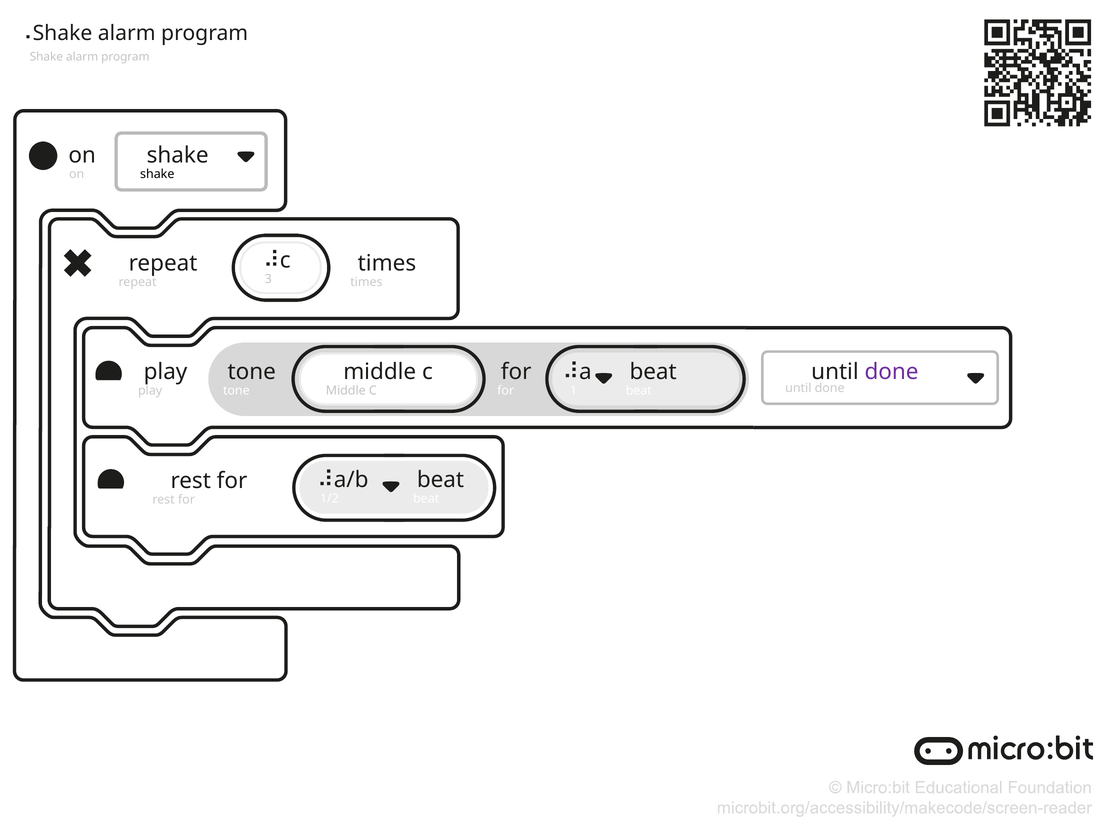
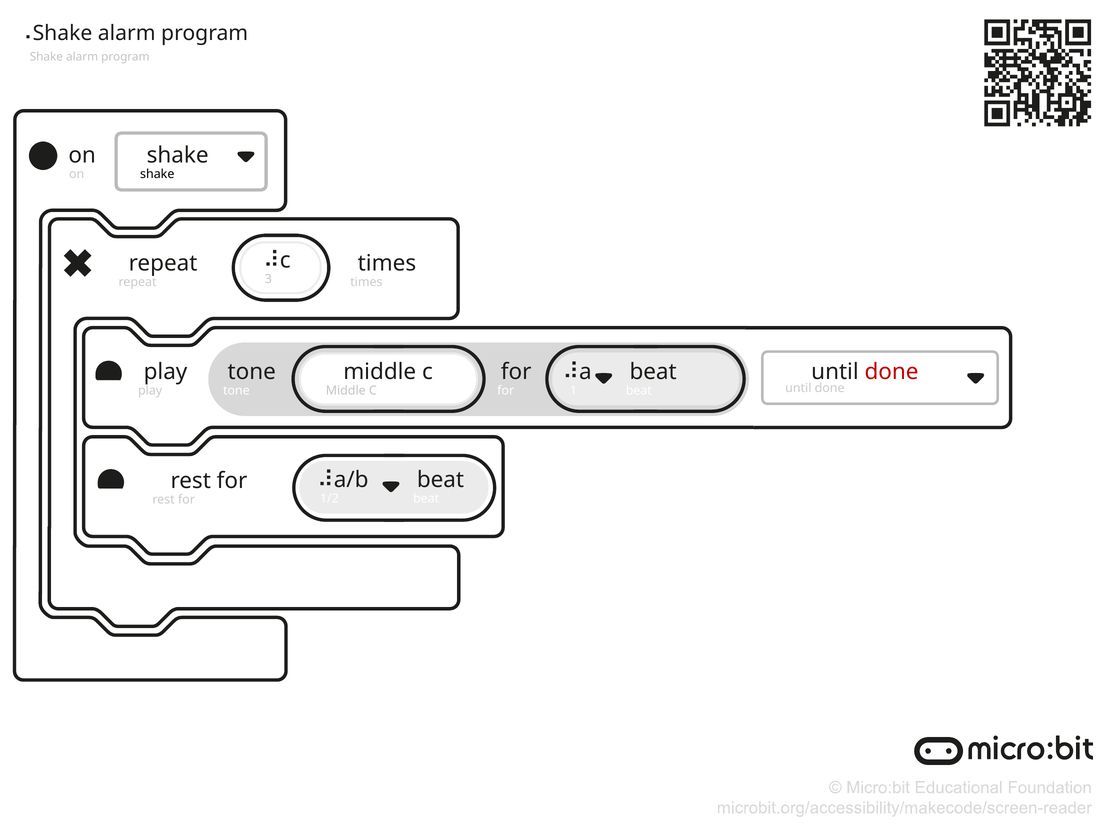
done at (892, 372) colour: purple -> red
